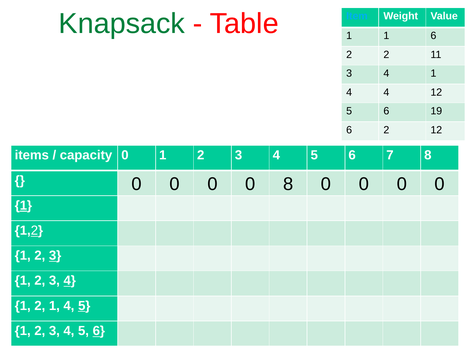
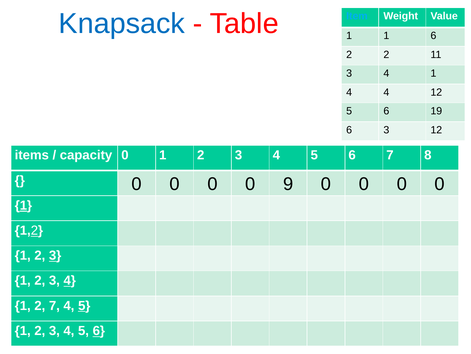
Knapsack colour: green -> blue
2 at (386, 130): 2 -> 3
0 8: 8 -> 9
2 1: 1 -> 7
